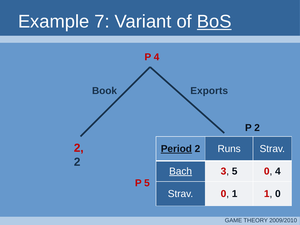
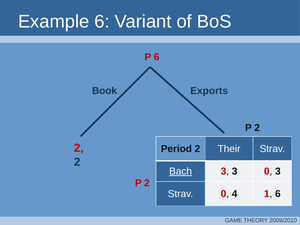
Example 7: 7 -> 6
BoS underline: present -> none
P 4: 4 -> 6
Period underline: present -> none
Runs: Runs -> Their
3 5: 5 -> 3
0 4: 4 -> 3
5 at (147, 183): 5 -> 2
0 1: 1 -> 4
1 0: 0 -> 6
